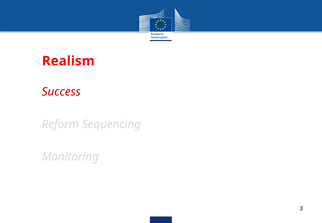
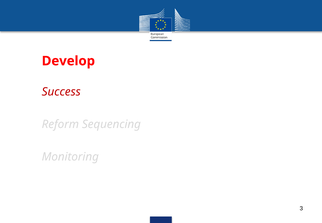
Realism: Realism -> Develop
